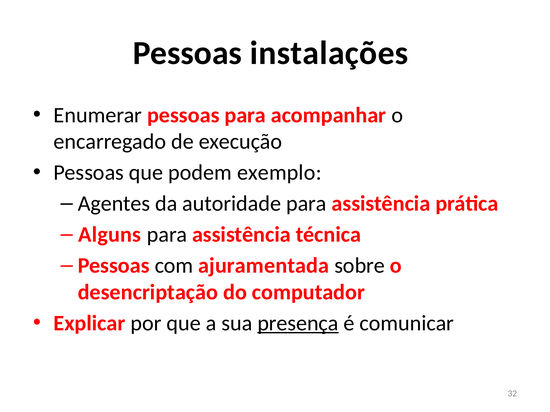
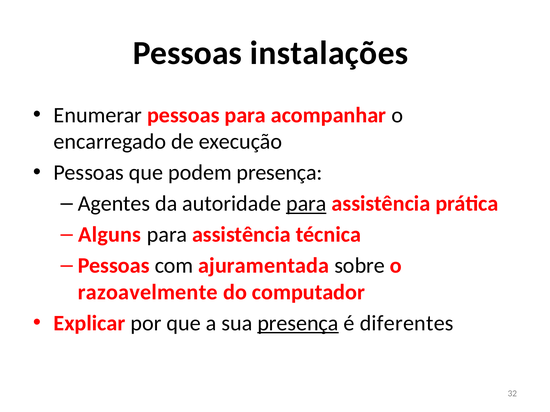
podem exemplo: exemplo -> presença
para at (306, 204) underline: none -> present
desencriptação: desencriptação -> razoavelmente
comunicar: comunicar -> diferentes
